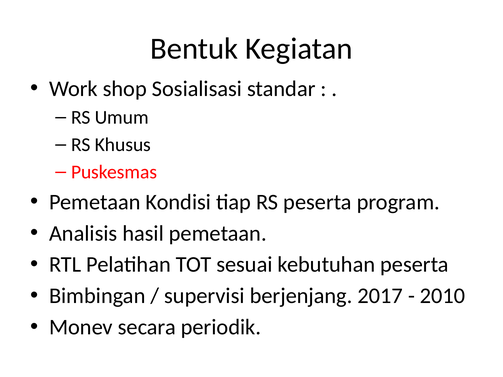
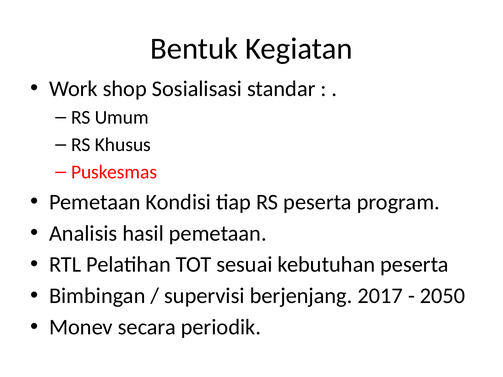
2010: 2010 -> 2050
